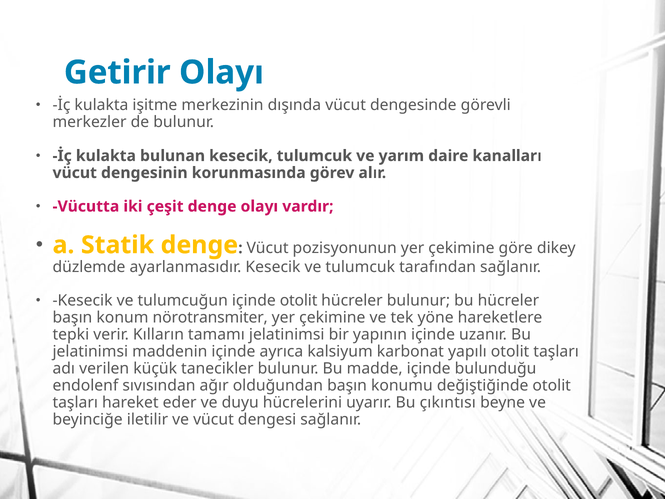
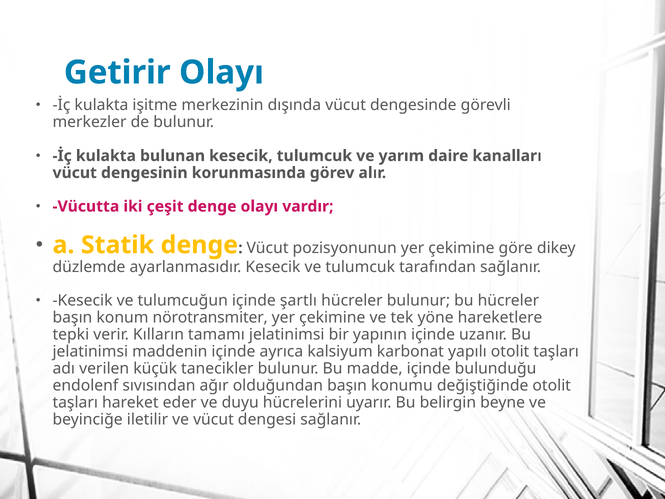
içinde otolit: otolit -> şartlı
çıkıntısı: çıkıntısı -> belirgin
